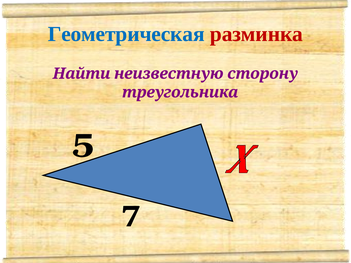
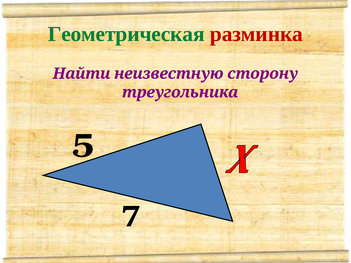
Геометрическая colour: blue -> green
